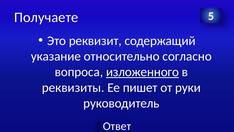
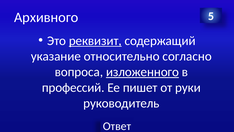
Получаете: Получаете -> Архивного
реквизит underline: none -> present
реквизиты: реквизиты -> профессий
